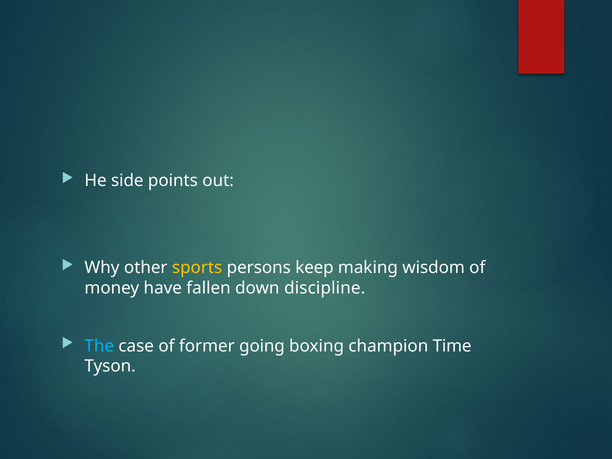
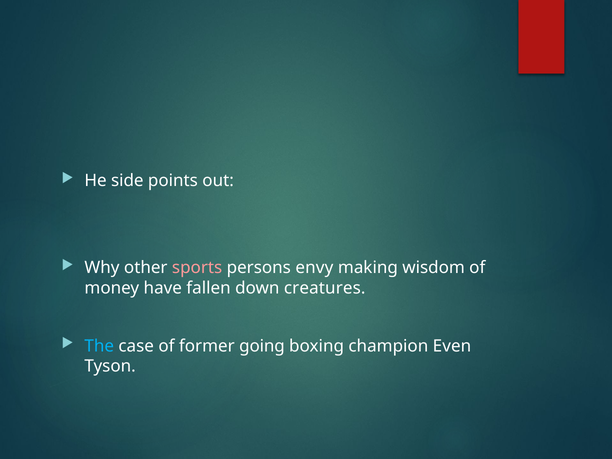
sports colour: yellow -> pink
keep: keep -> envy
discipline: discipline -> creatures
Time: Time -> Even
